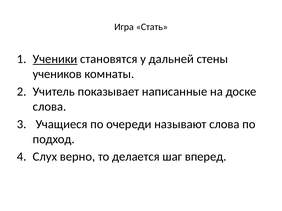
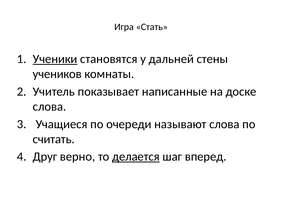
подход: подход -> считать
Слух: Слух -> Друг
делается underline: none -> present
